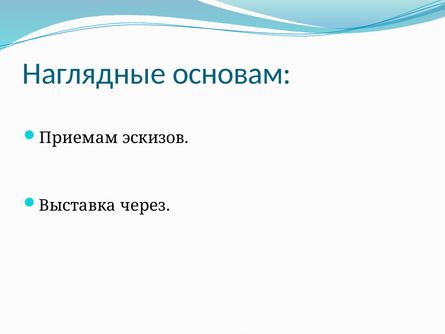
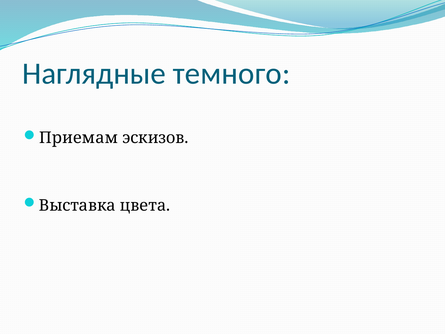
основам: основам -> темного
через: через -> цвета
